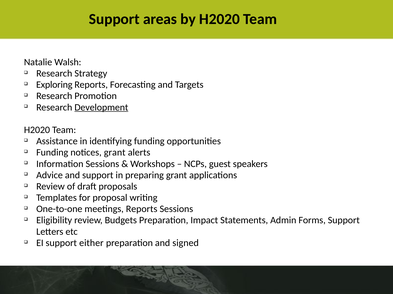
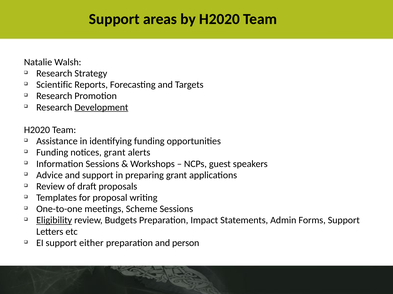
Exploring: Exploring -> Scientific
meetings Reports: Reports -> Scheme
Eligibility underline: none -> present
signed: signed -> person
